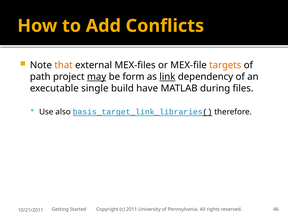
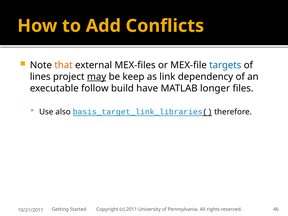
targets colour: orange -> blue
path: path -> lines
form: form -> keep
link underline: present -> none
single: single -> follow
during: during -> longer
